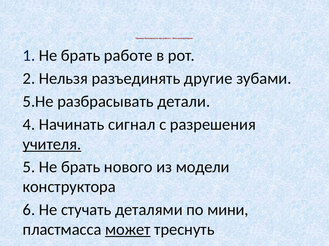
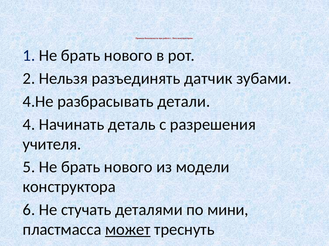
1 Не брать работе: работе -> нового
другие: другие -> датчик
5.Не: 5.Не -> 4.Не
сигнал: сигнал -> деталь
учителя underline: present -> none
